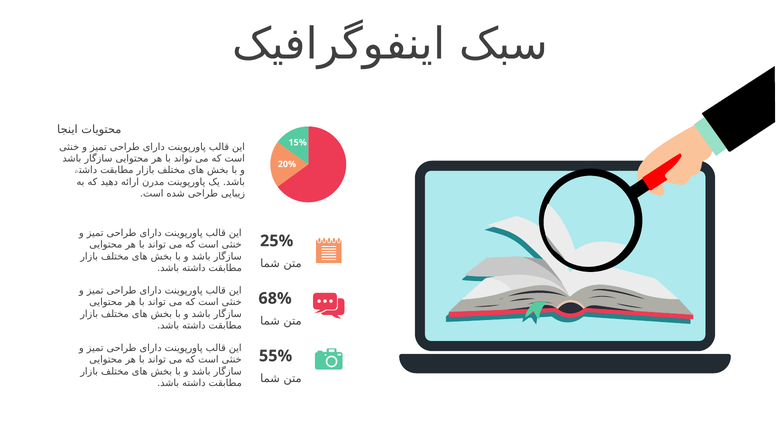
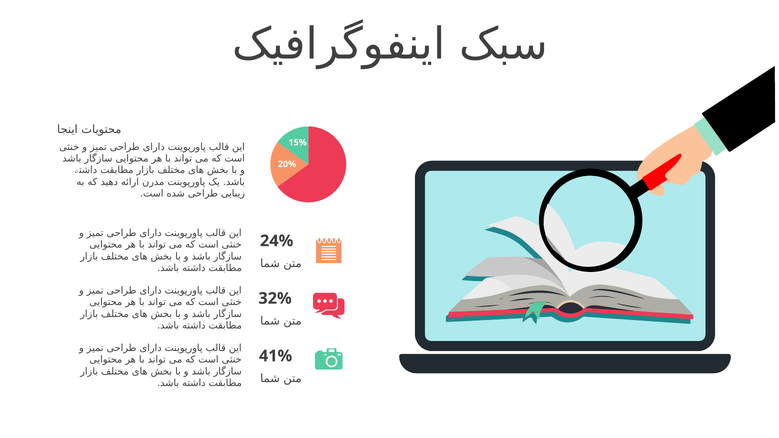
25%: 25% -> 24%
68%: 68% -> 32%
55%: 55% -> 41%
